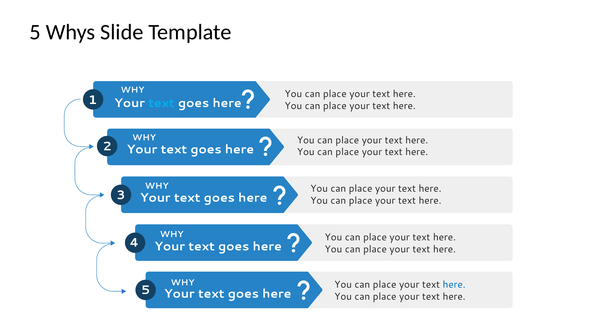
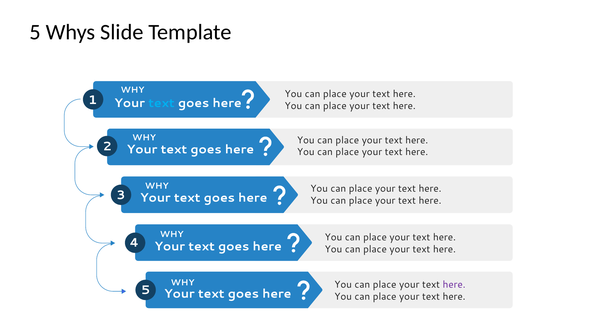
here at (454, 285) colour: blue -> purple
